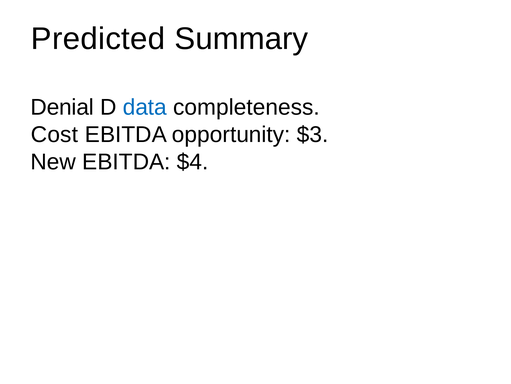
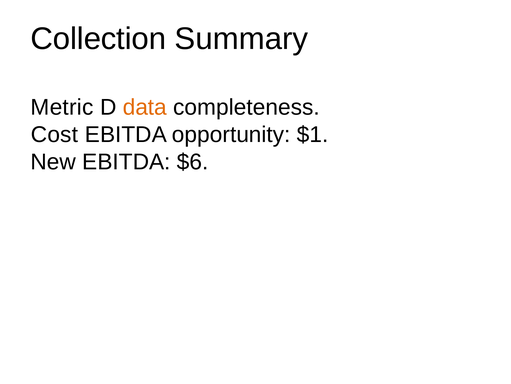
Predicted: Predicted -> Collection
Denial: Denial -> Metric
data colour: blue -> orange
$3: $3 -> $1
$4: $4 -> $6
